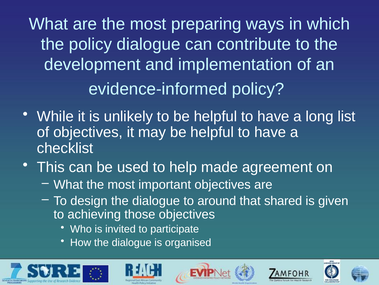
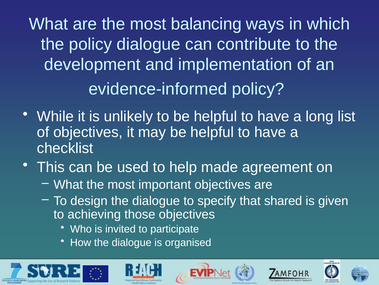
preparing: preparing -> balancing
around: around -> specify
